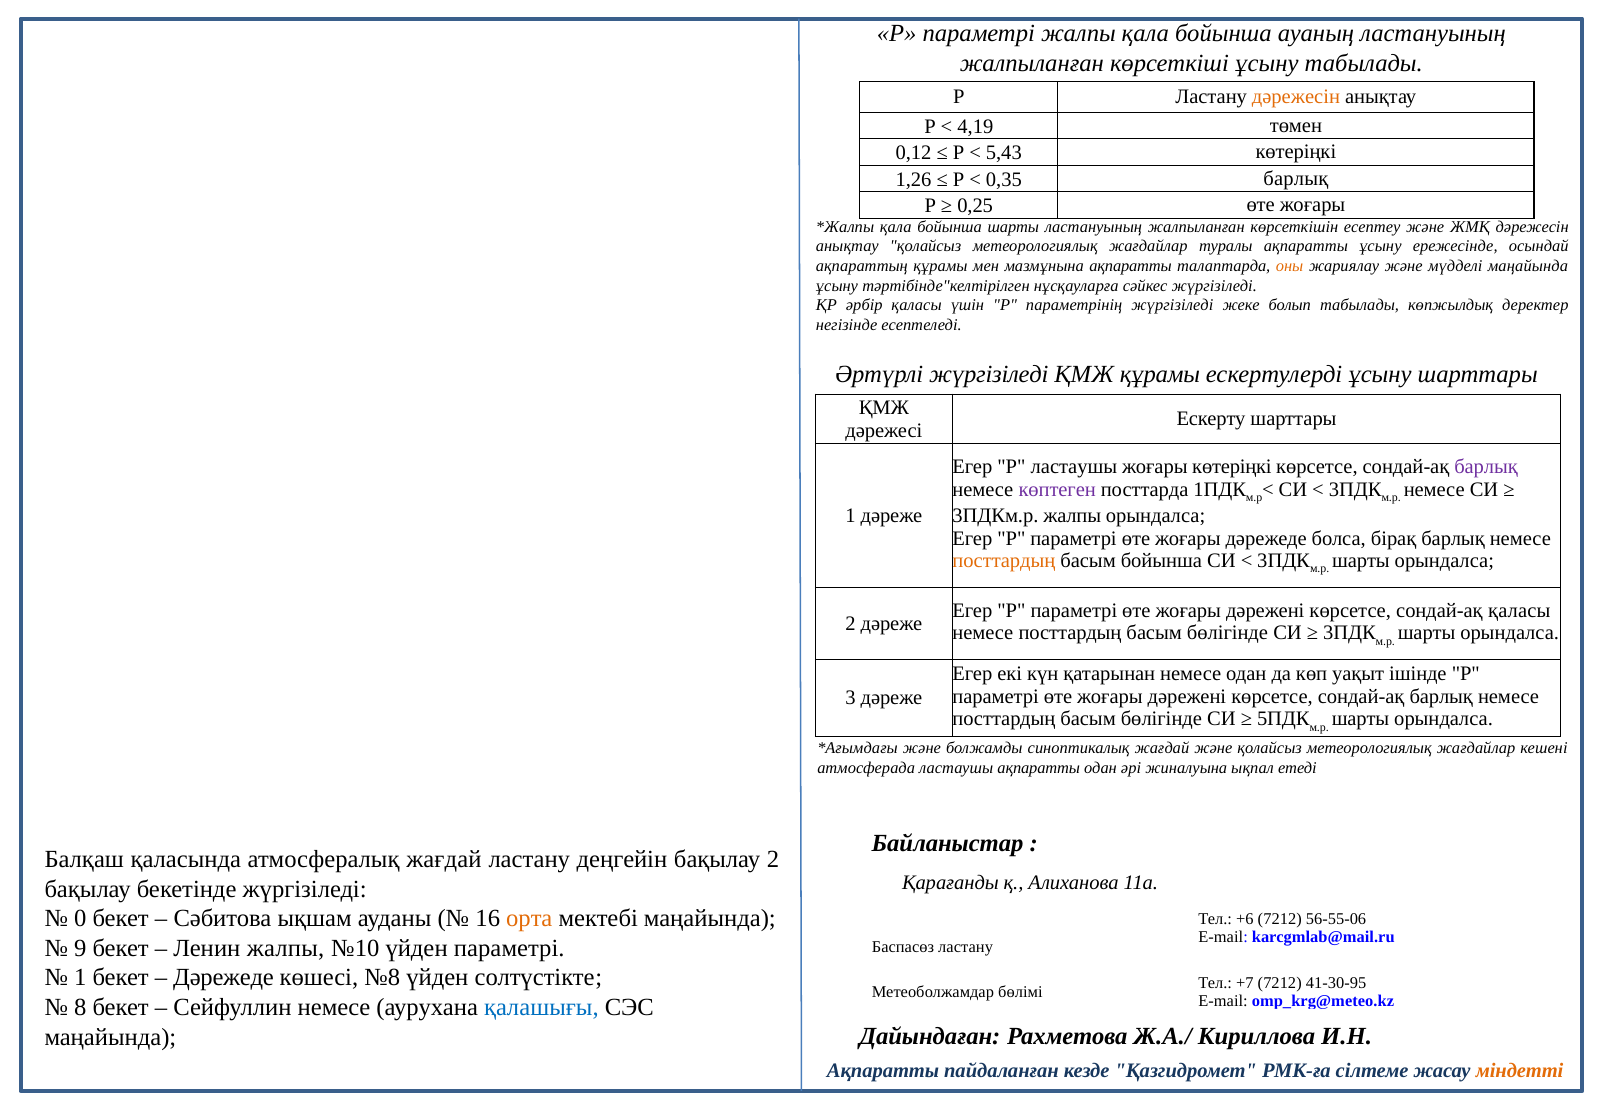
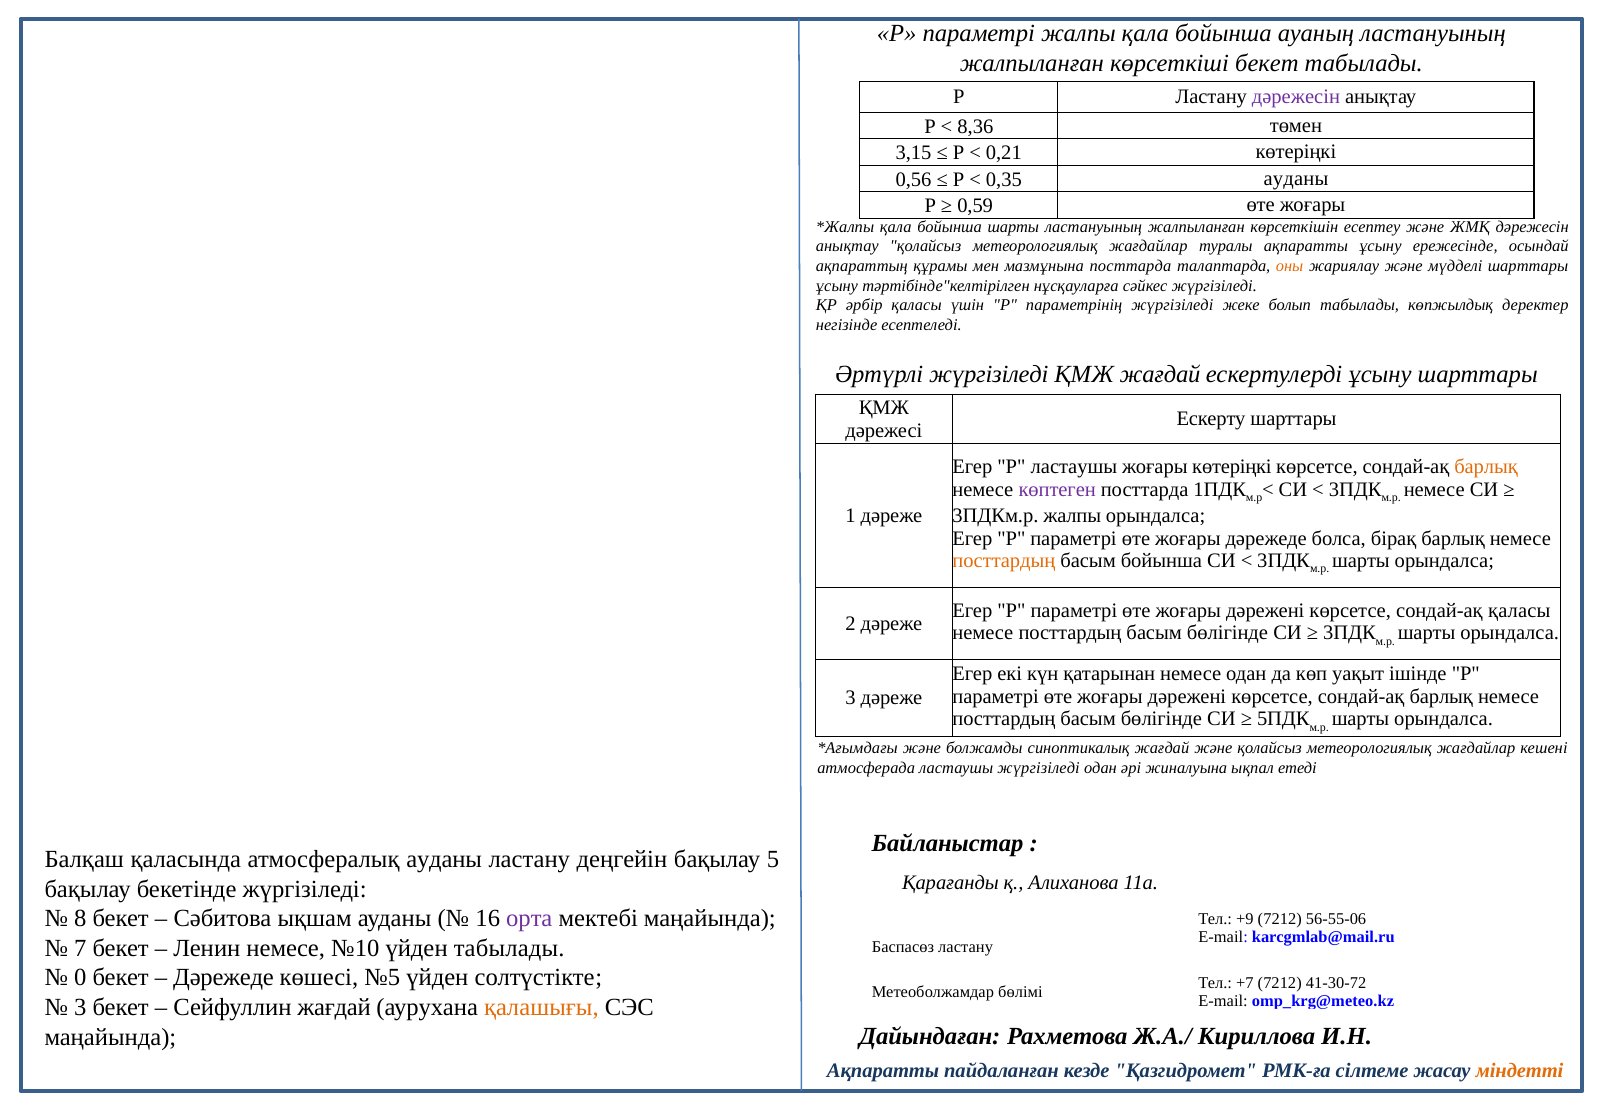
көрсеткіші ұсыну: ұсыну -> бекет
дәрежесін at (1296, 97) colour: orange -> purple
4,19: 4,19 -> 8,36
0,12: 0,12 -> 3,15
5,43: 5,43 -> 0,21
1,26: 1,26 -> 0,56
0,35 барлық: барлық -> ауданы
0,25: 0,25 -> 0,59
мазмұнына ақпаратты: ақпаратты -> посттарда
мүдделі маңайында: маңайында -> шарттары
ҚМЖ құрамы: құрамы -> жағдай
барлық at (1486, 467) colour: purple -> orange
ластаушы ақпаратты: ақпаратты -> жүргізіледі
атмосфералық жағдай: жағдай -> ауданы
бақылау 2: 2 -> 5
0: 0 -> 8
орта colour: orange -> purple
+6: +6 -> +9
9: 9 -> 7
Ленин жалпы: жалпы -> немесе
үйден параметрі: параметрі -> табылады
1 at (80, 978): 1 -> 0
№8: №8 -> №5
41-30-95: 41-30-95 -> 41-30-72
8 at (80, 1007): 8 -> 3
Сейфуллин немесе: немесе -> жағдай
қалашығы colour: blue -> orange
